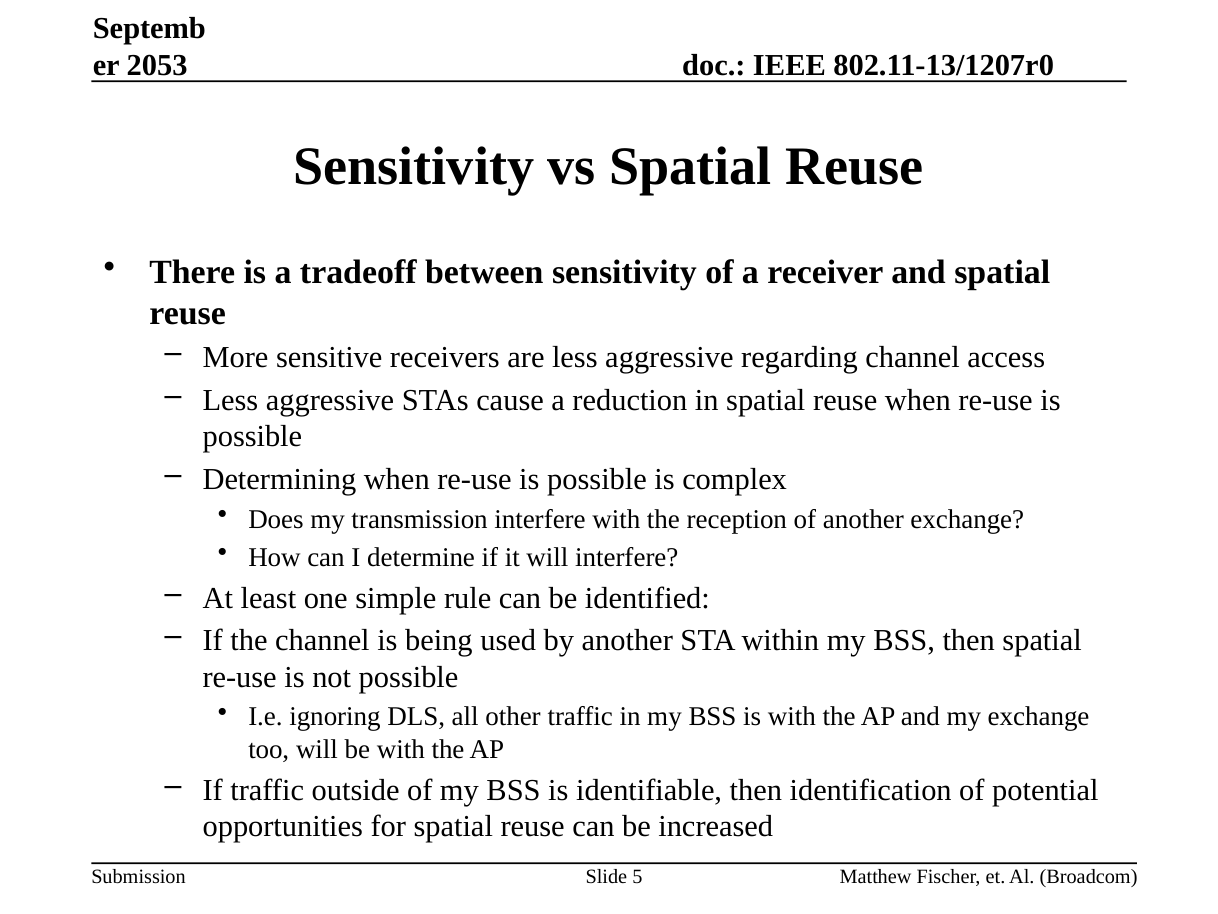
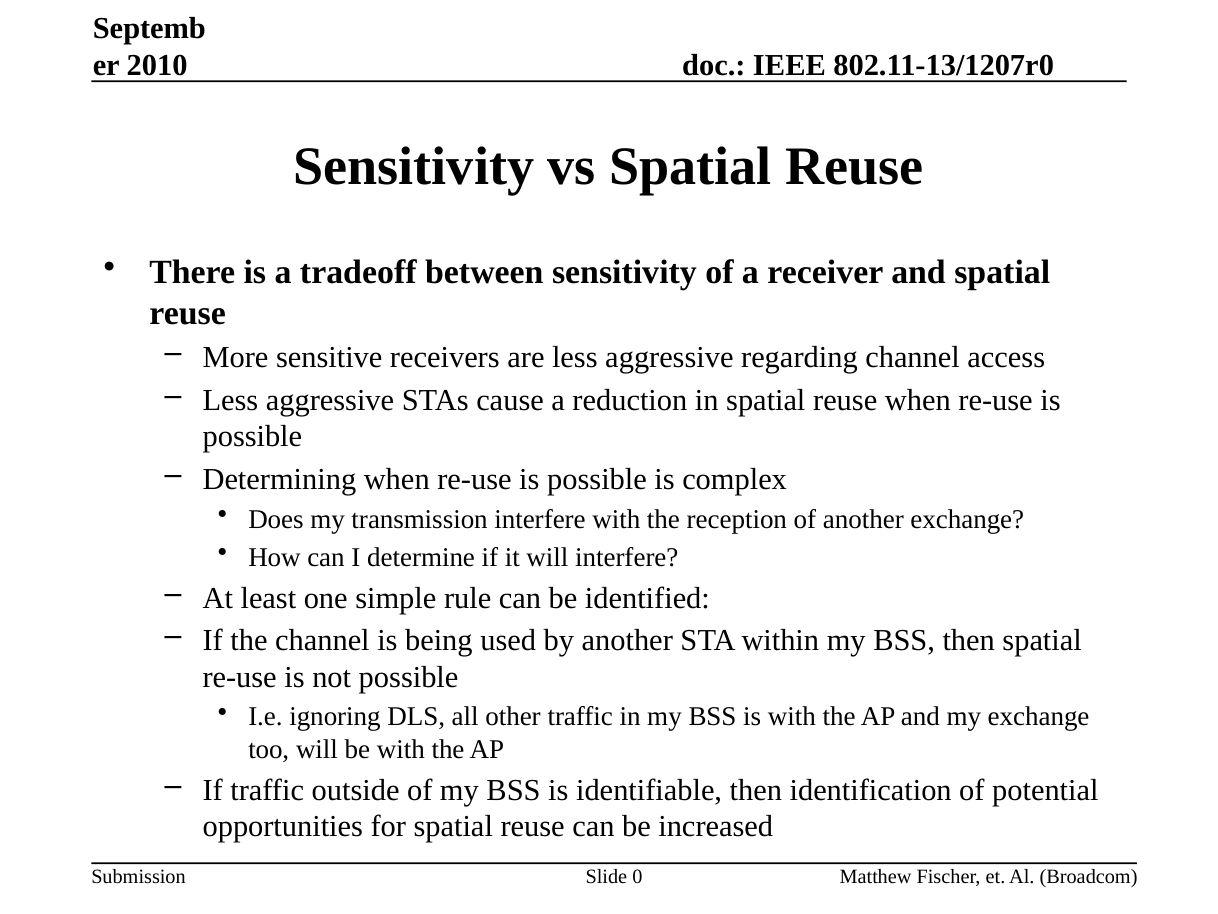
2053: 2053 -> 2010
5: 5 -> 0
